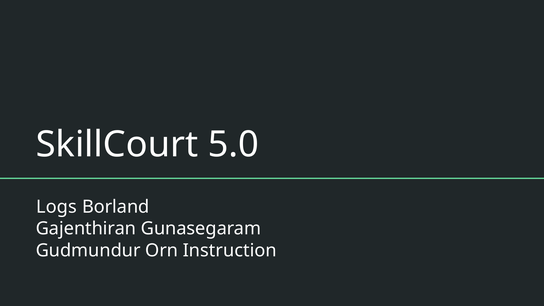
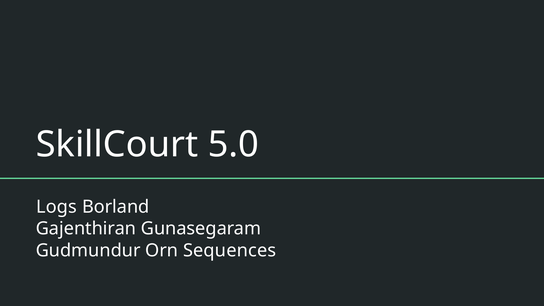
Instruction: Instruction -> Sequences
